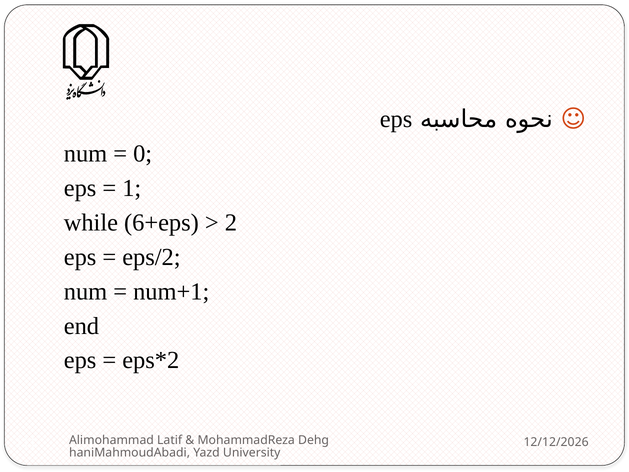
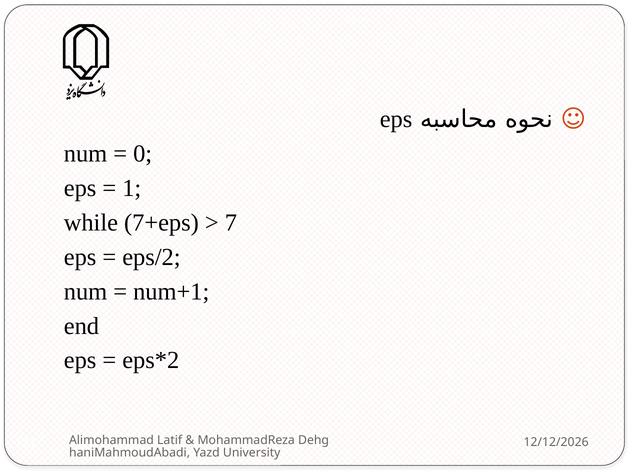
6+eps: 6+eps -> 7+eps
2: 2 -> 7
